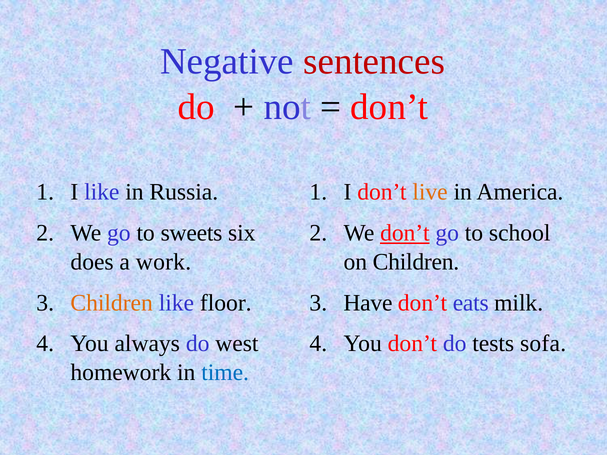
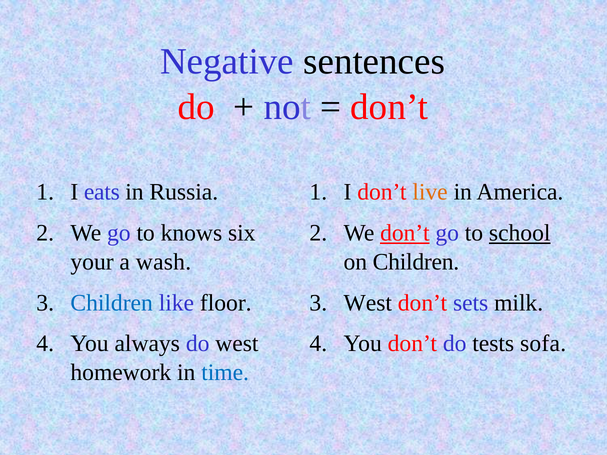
sentences colour: red -> black
I like: like -> eats
sweets: sweets -> knows
school underline: none -> present
does: does -> your
work: work -> wash
Children at (112, 303) colour: orange -> blue
Have at (368, 303): Have -> West
eats: eats -> sets
